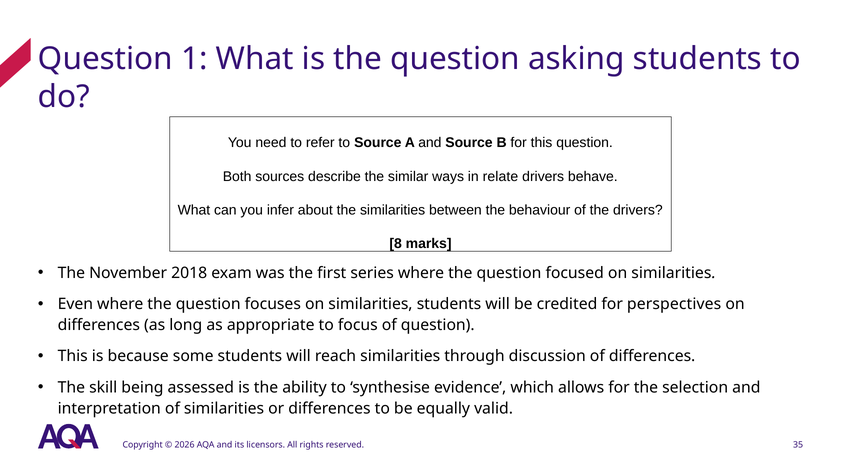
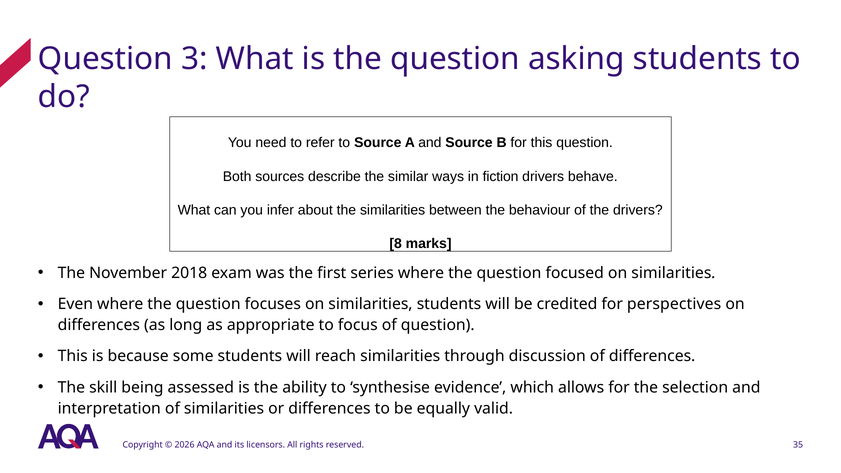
1: 1 -> 3
relate: relate -> fiction
